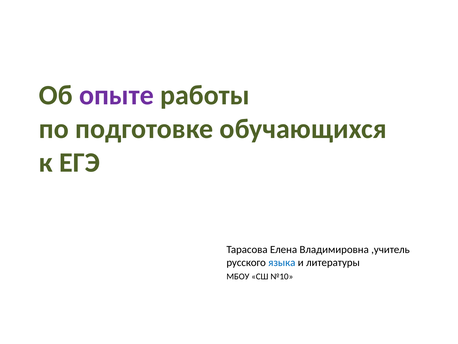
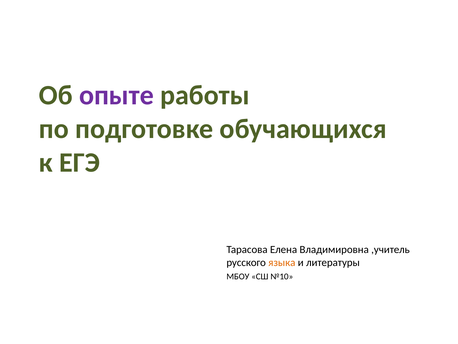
языка colour: blue -> orange
